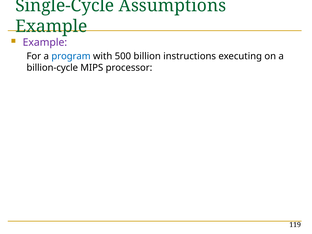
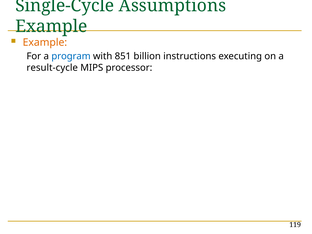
Example at (45, 43) colour: purple -> orange
500: 500 -> 851
billion-cycle: billion-cycle -> result-cycle
